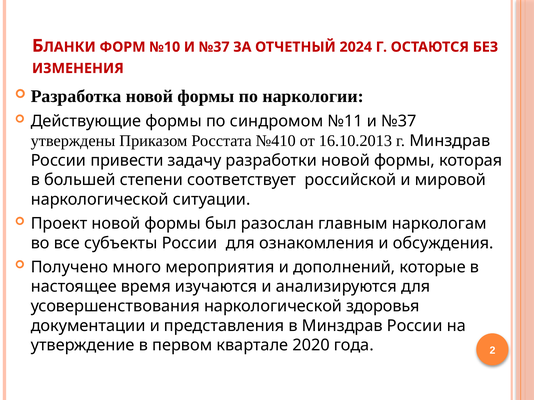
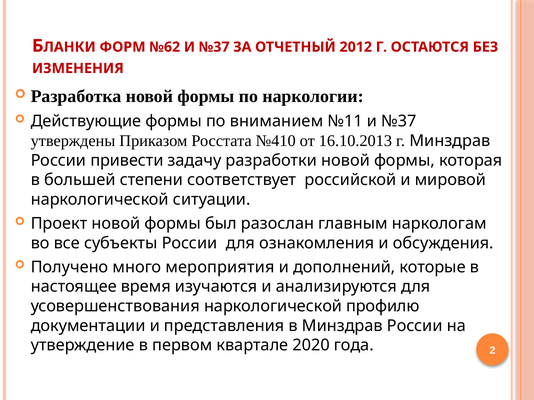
№10: №10 -> №62
2024: 2024 -> 2012
синдромом: синдромом -> вниманием
здоровья: здоровья -> профилю
